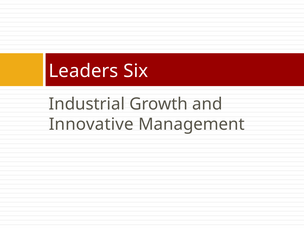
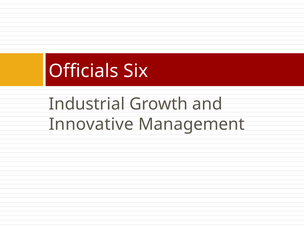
Leaders: Leaders -> Officials
